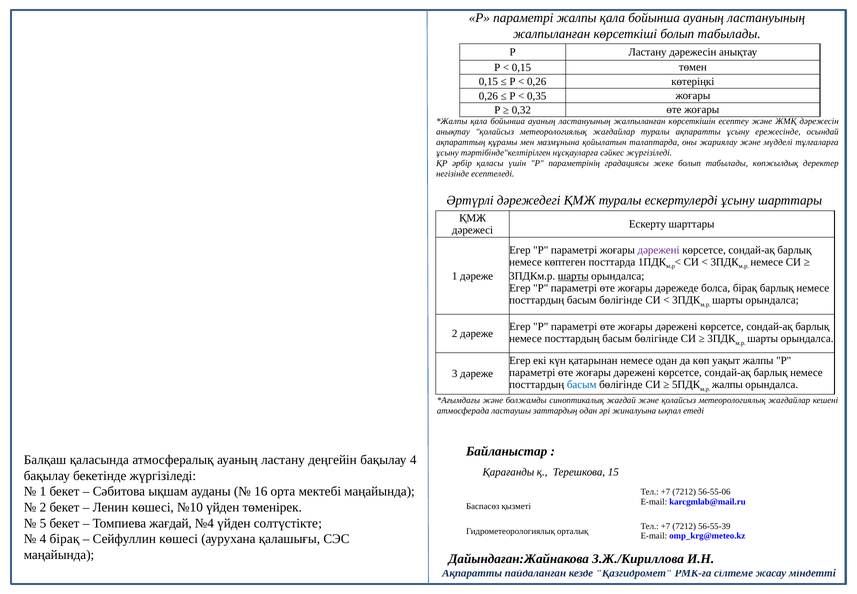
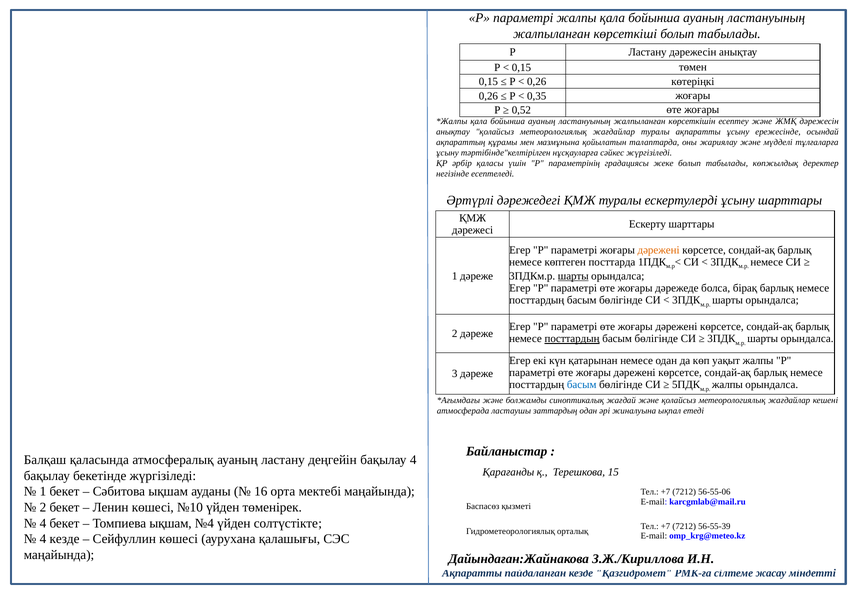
0,32: 0,32 -> 0,52
дәрежені at (659, 250) colour: purple -> orange
посттардың at (572, 338) underline: none -> present
5 at (43, 523): 5 -> 4
Томпиева жағдай: жағдай -> ықшам
4 бірақ: бірақ -> кезде
